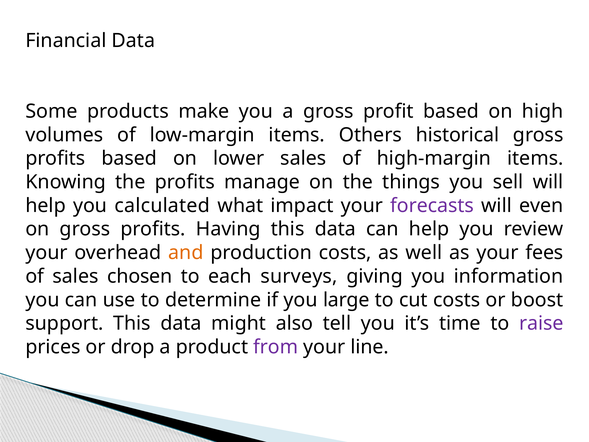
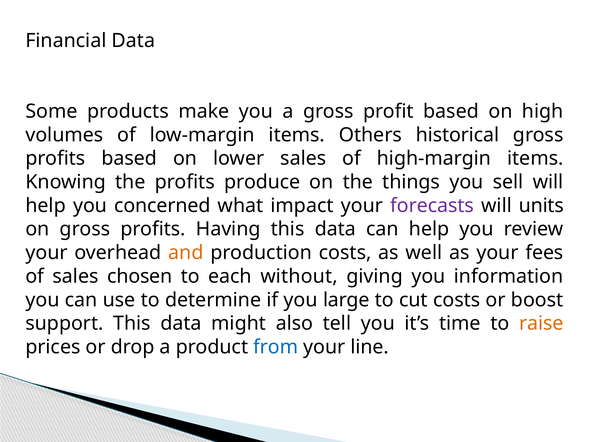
manage: manage -> produce
calculated: calculated -> concerned
even: even -> units
surveys: surveys -> without
raise colour: purple -> orange
from colour: purple -> blue
